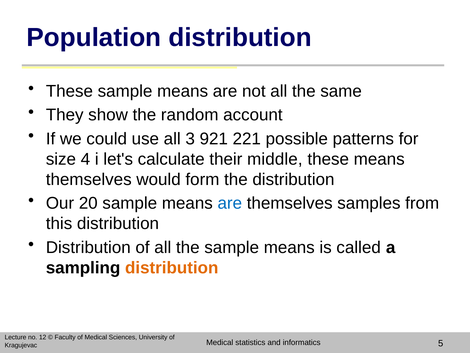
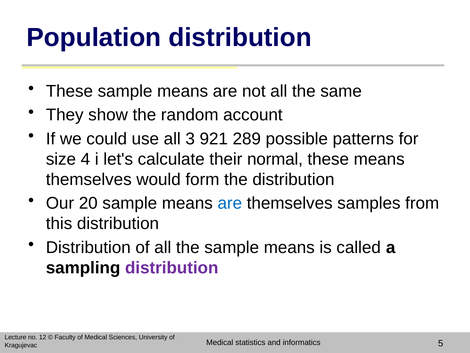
221: 221 -> 289
middle: middle -> normal
distribution at (172, 267) colour: orange -> purple
